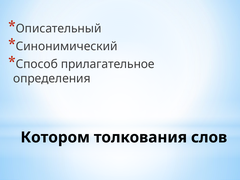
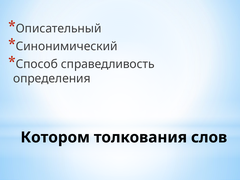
прилагательное: прилагательное -> справедливость
